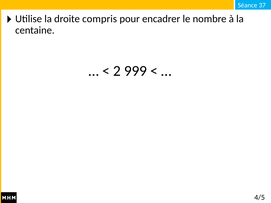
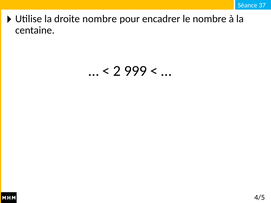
droite compris: compris -> nombre
